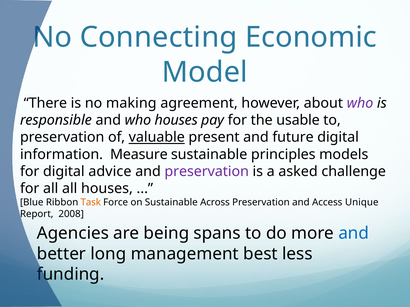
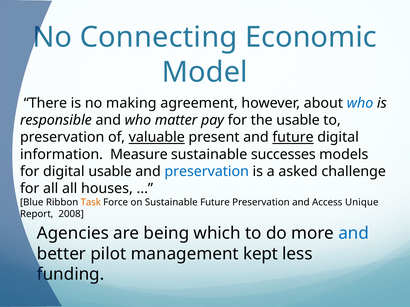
who at (360, 103) colour: purple -> blue
who houses: houses -> matter
future at (293, 138) underline: none -> present
principles: principles -> successes
advice at (110, 172): advice -> usable
preservation at (207, 172) colour: purple -> blue
Sustainable Across: Across -> Future
spans: spans -> which
long: long -> pilot
best: best -> kept
